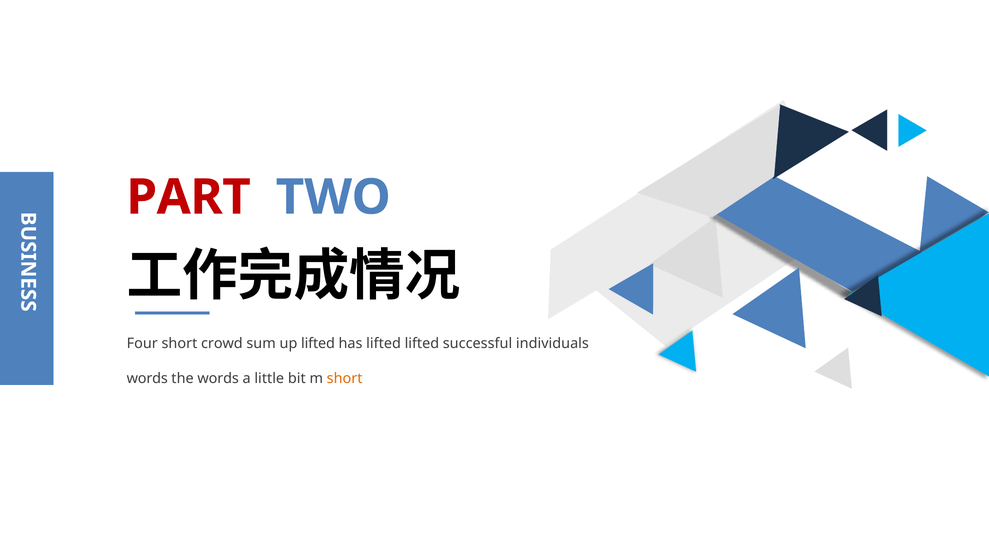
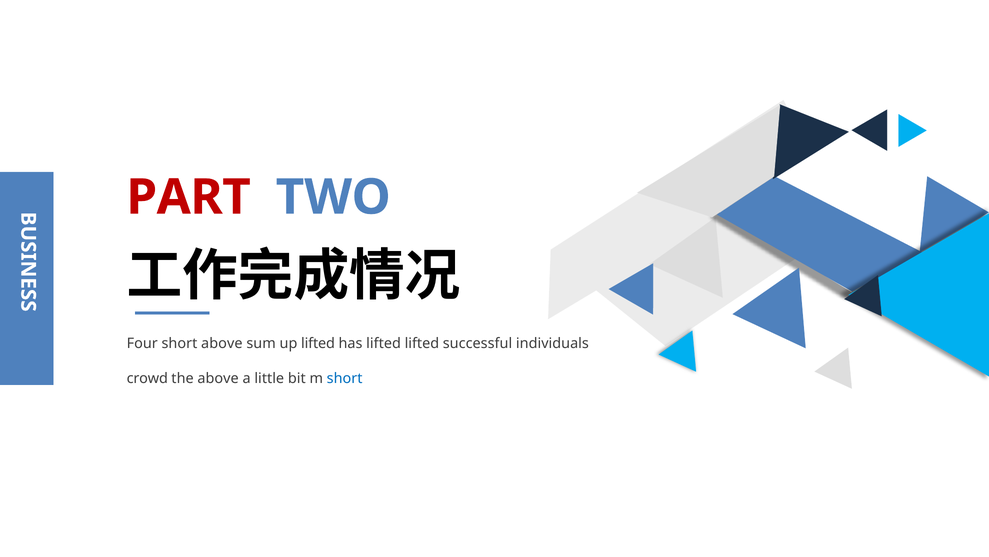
short crowd: crowd -> above
words at (147, 378): words -> crowd
the words: words -> above
short at (345, 378) colour: orange -> blue
